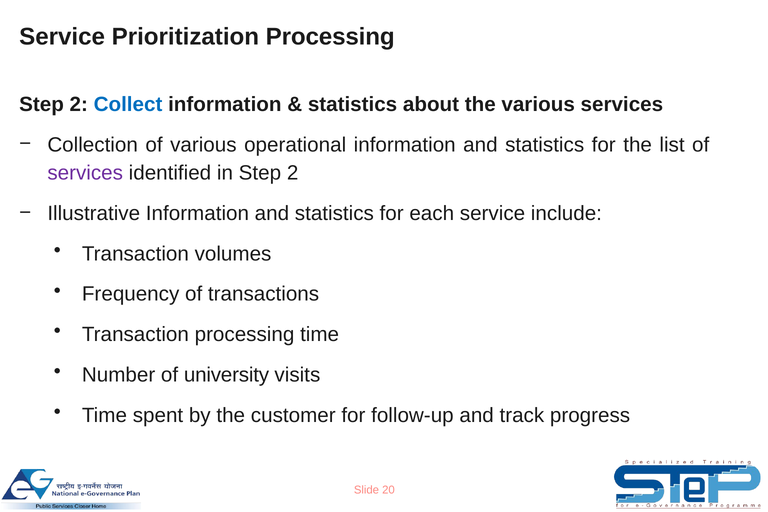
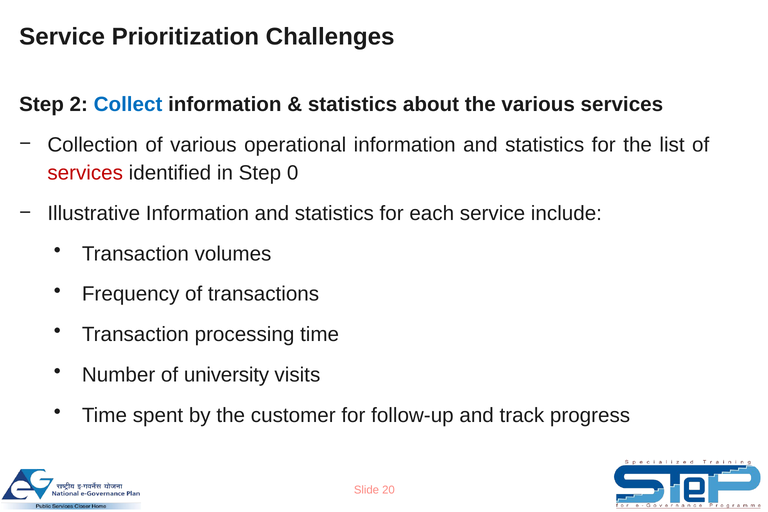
Prioritization Processing: Processing -> Challenges
services at (85, 173) colour: purple -> red
in Step 2: 2 -> 0
